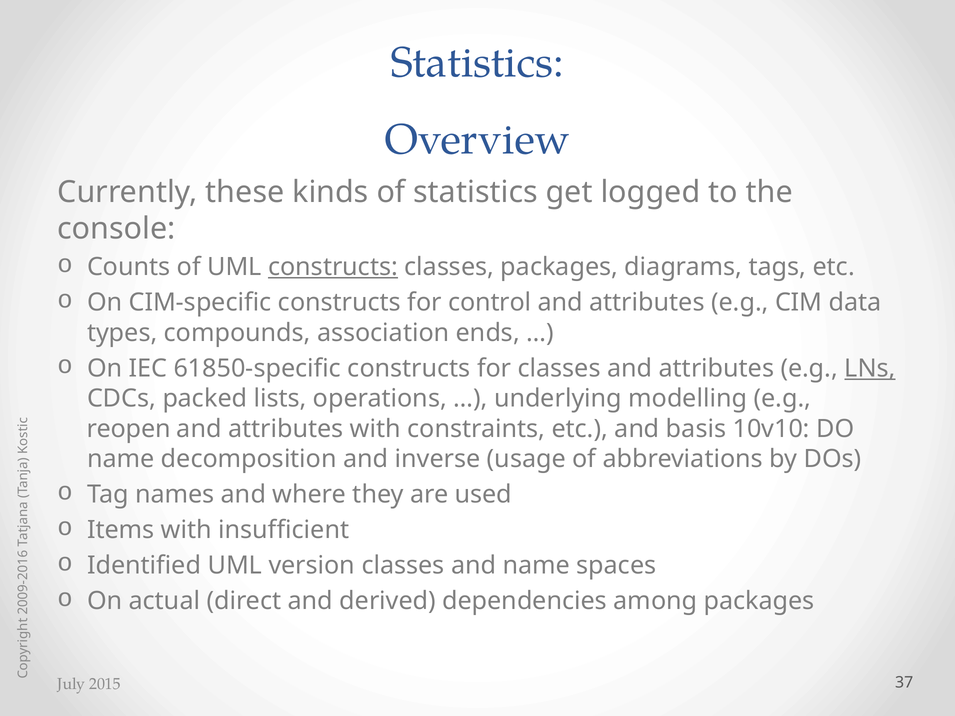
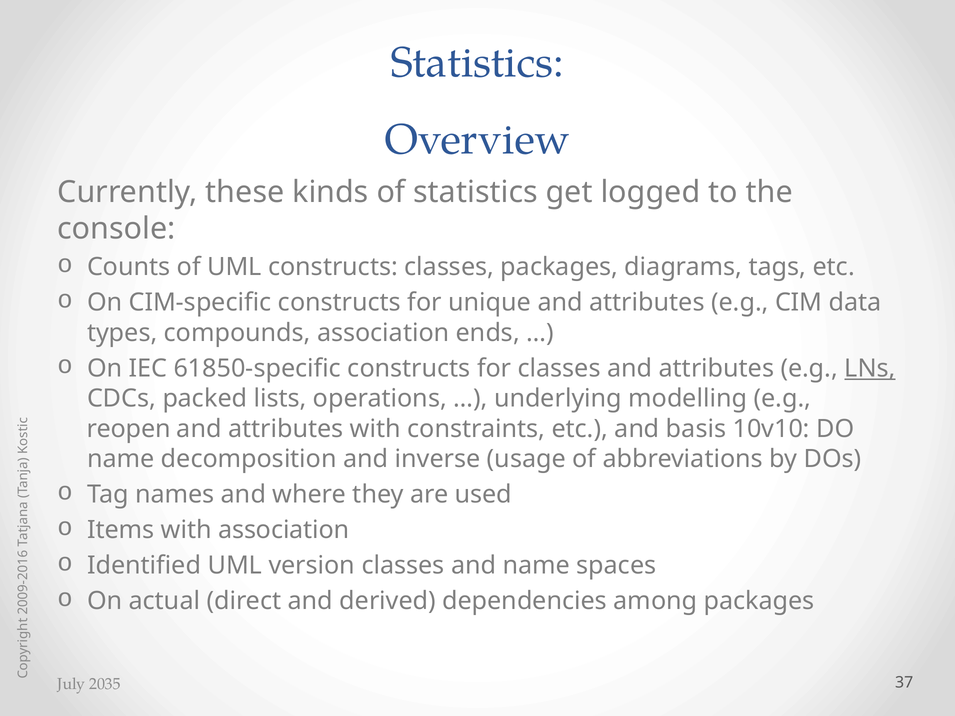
constructs at (333, 267) underline: present -> none
control: control -> unique
with insufficient: insufficient -> association
2015: 2015 -> 2035
